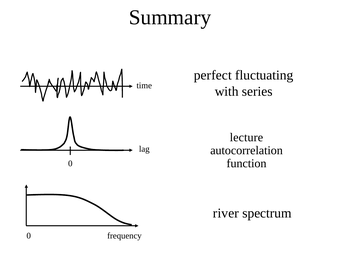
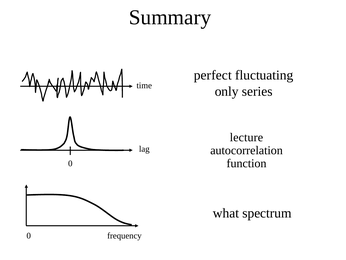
with: with -> only
river: river -> what
